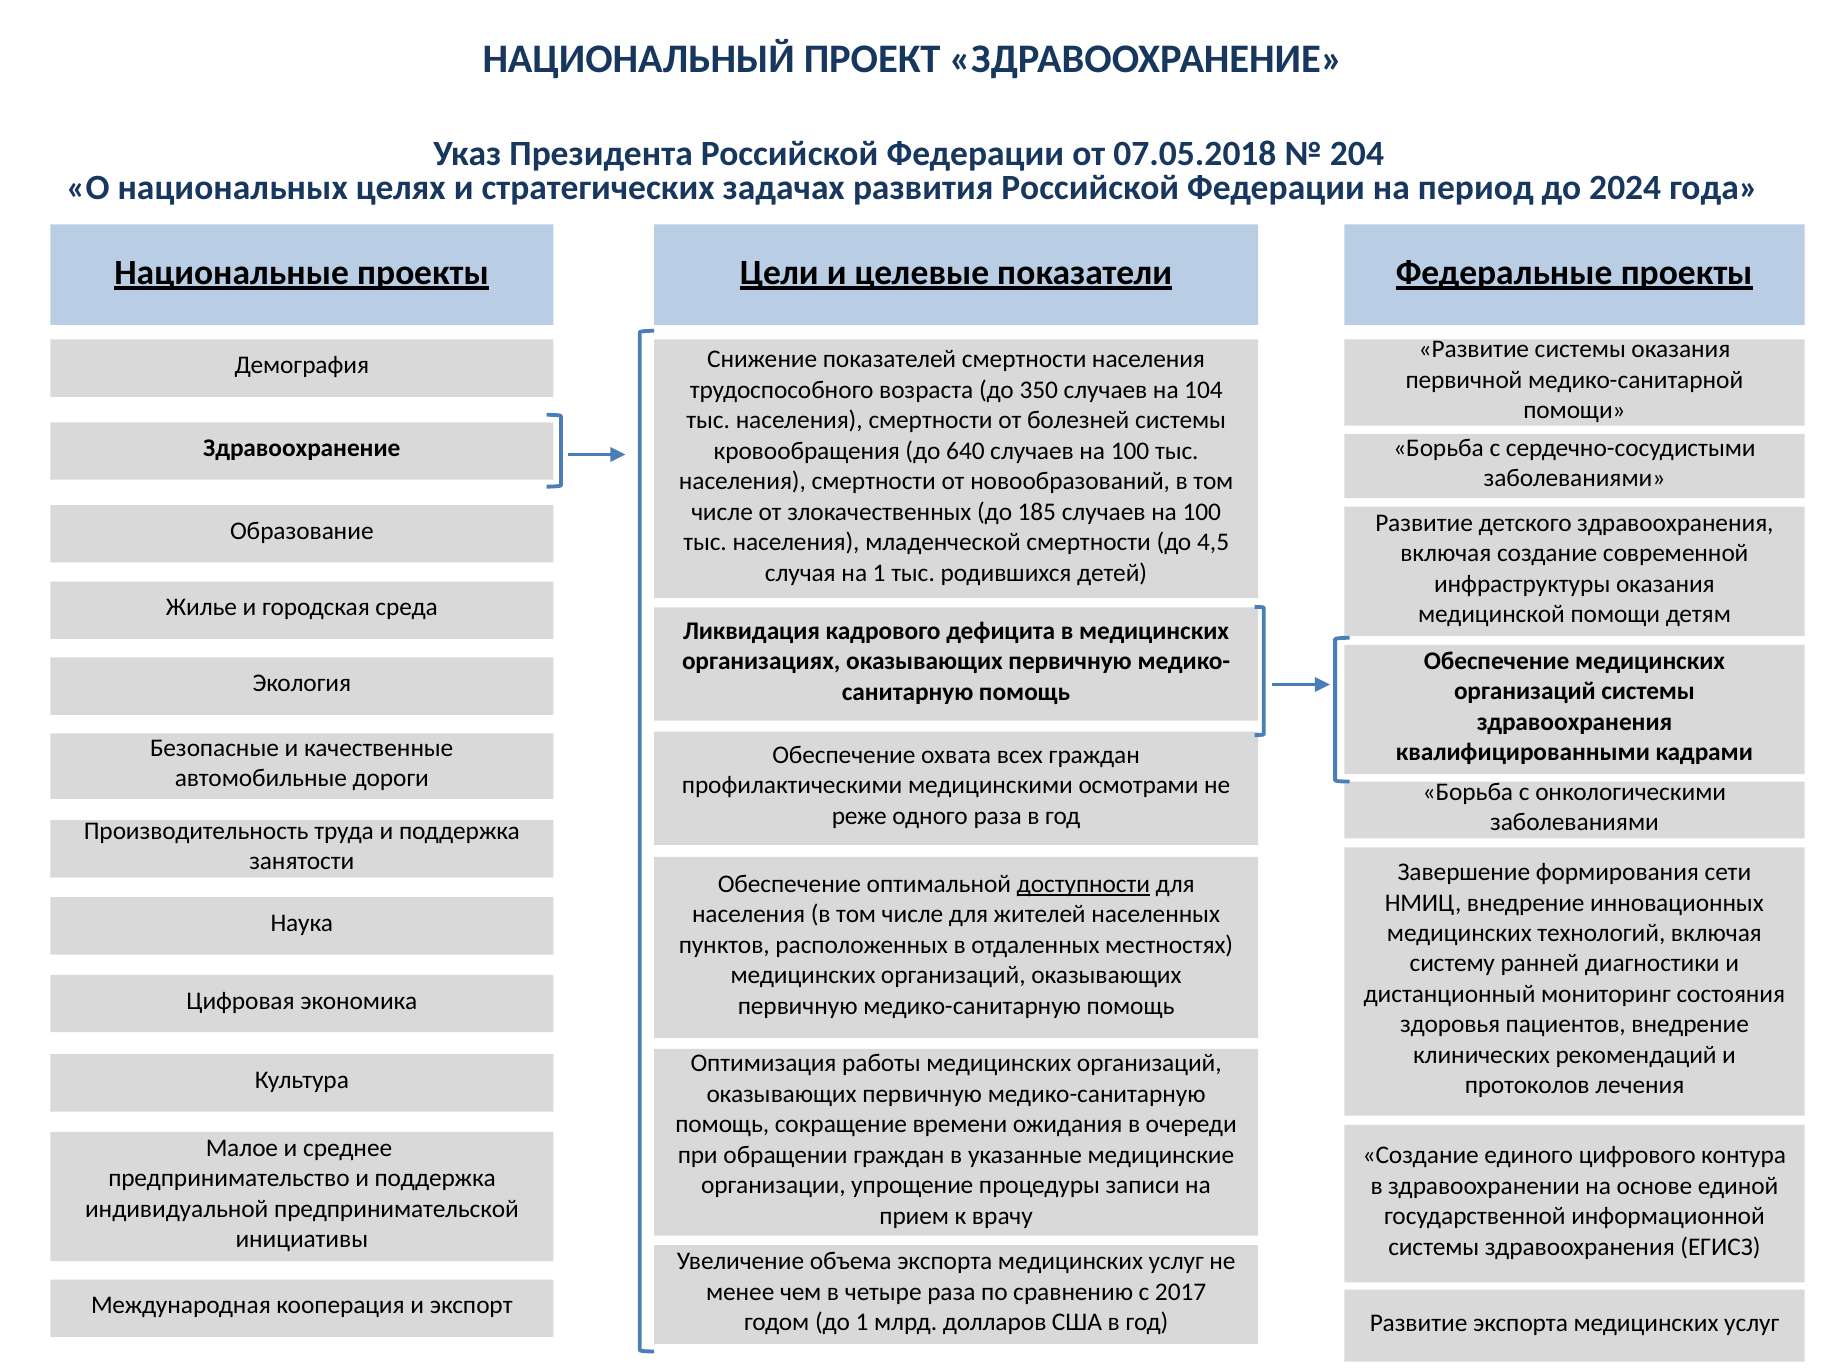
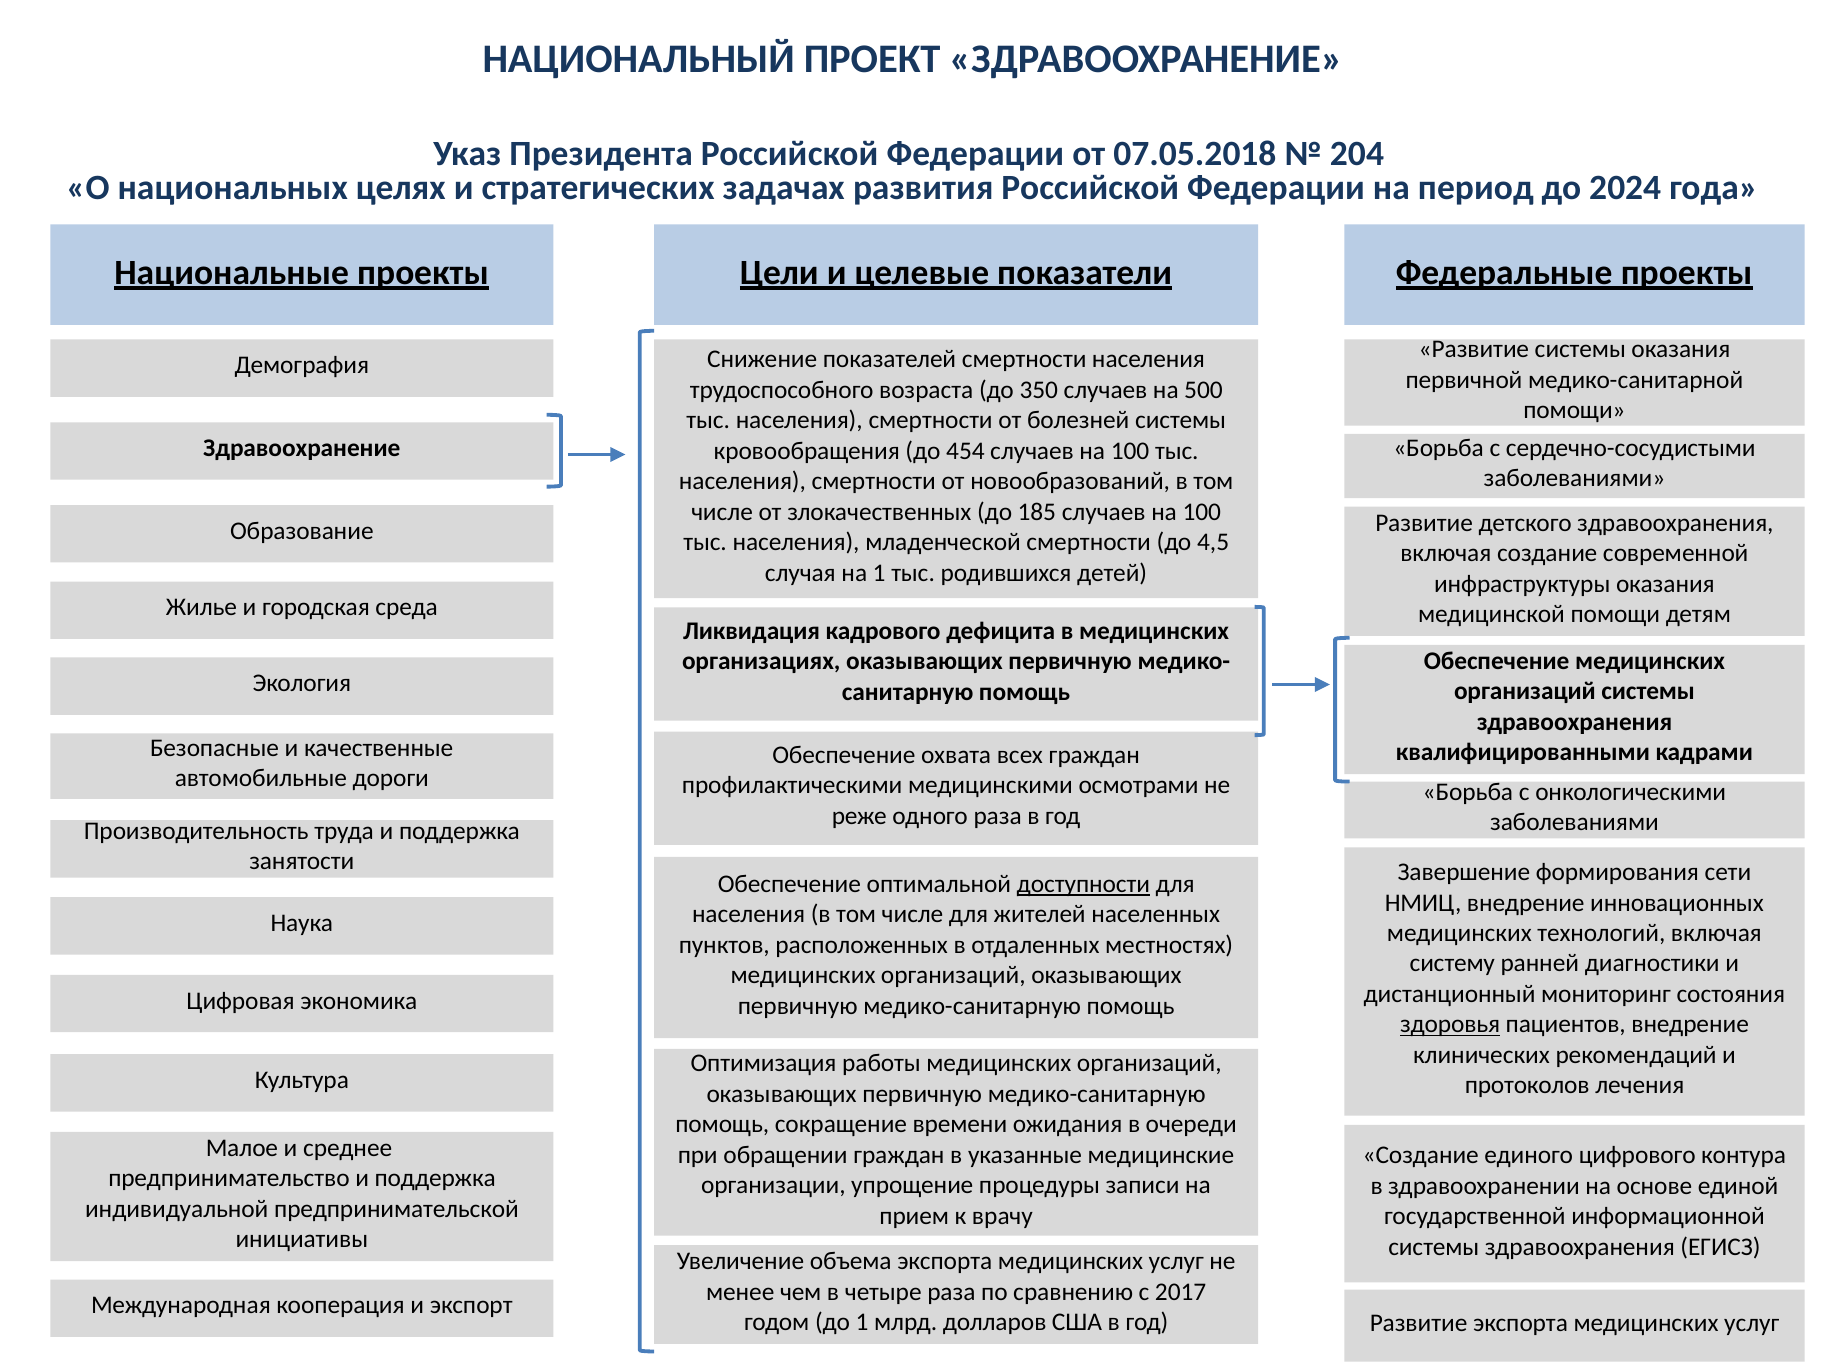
104: 104 -> 500
640: 640 -> 454
здоровья underline: none -> present
